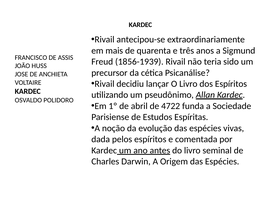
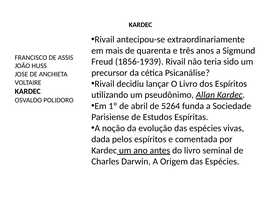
4722: 4722 -> 5264
